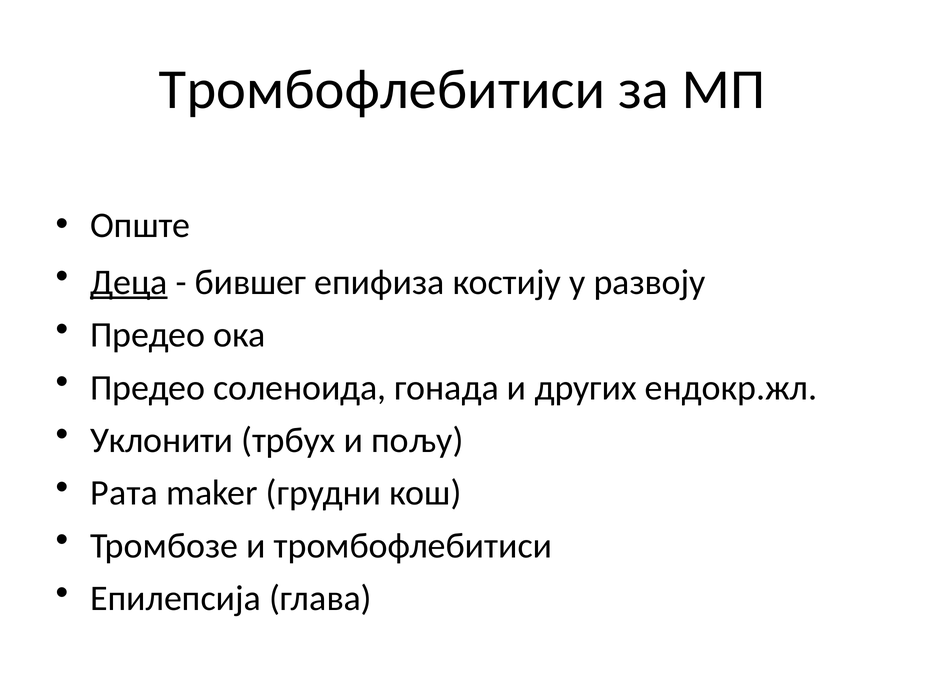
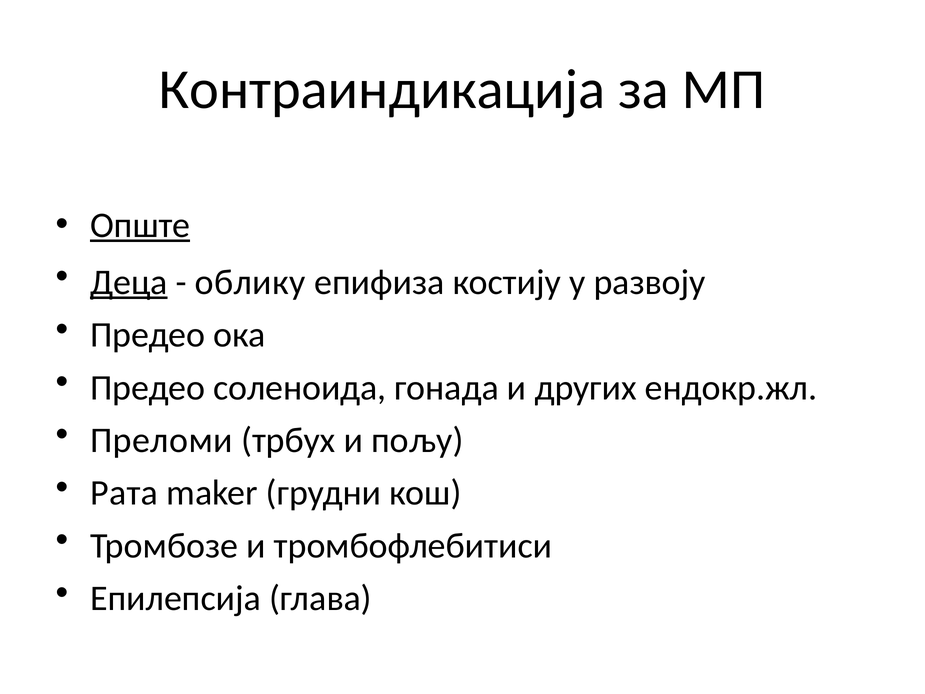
Тромбофлебитиси at (382, 90): Тромбофлебитиси -> Контраиндикација
Опште underline: none -> present
бившег: бившег -> облику
Уклонити: Уклонити -> Преломи
